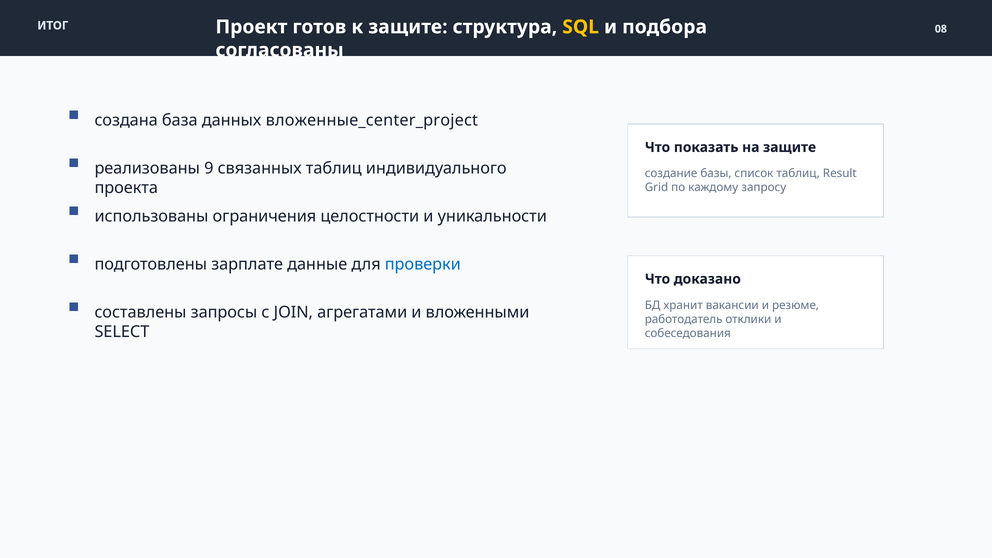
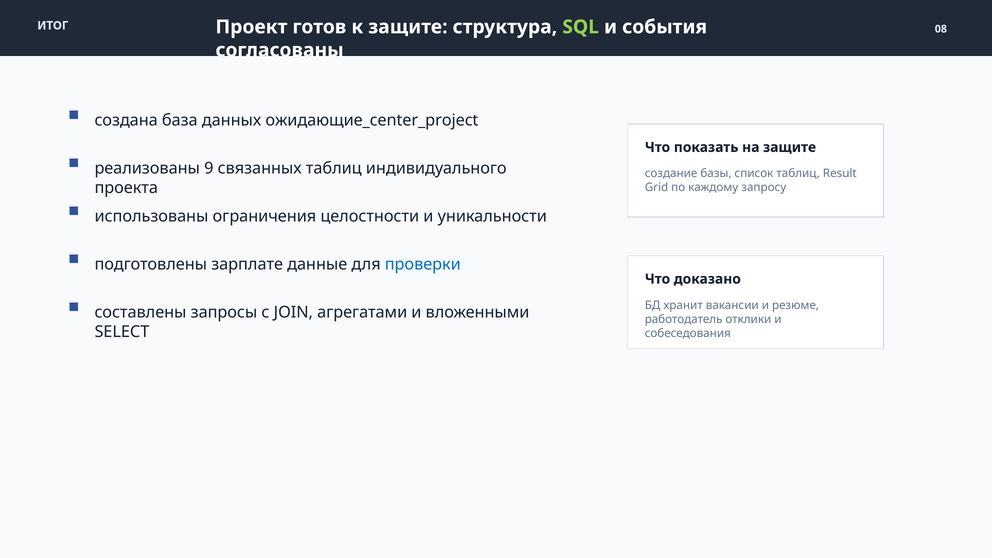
SQL colour: yellow -> light green
подбора: подбора -> события
вложенные_center_project: вложенные_center_project -> ожидающие_center_project
